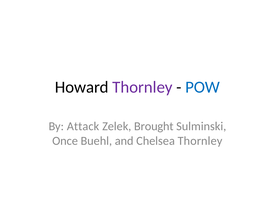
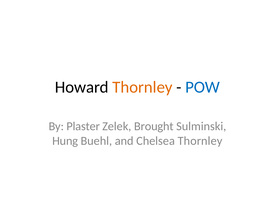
Thornley at (142, 87) colour: purple -> orange
Attack: Attack -> Plaster
Once: Once -> Hung
